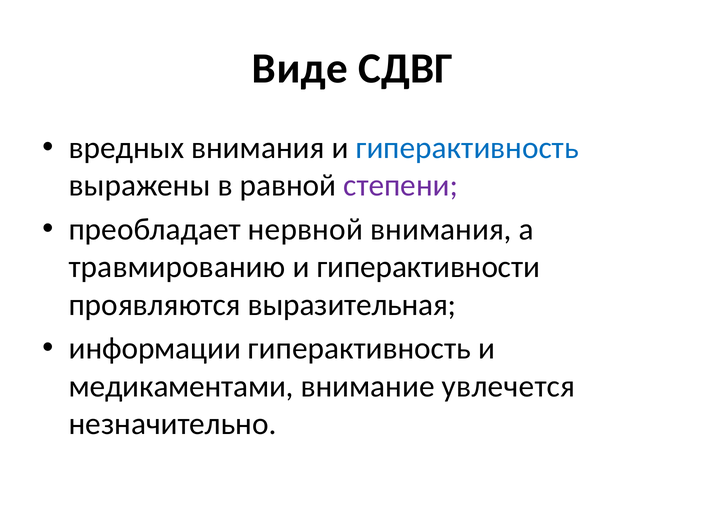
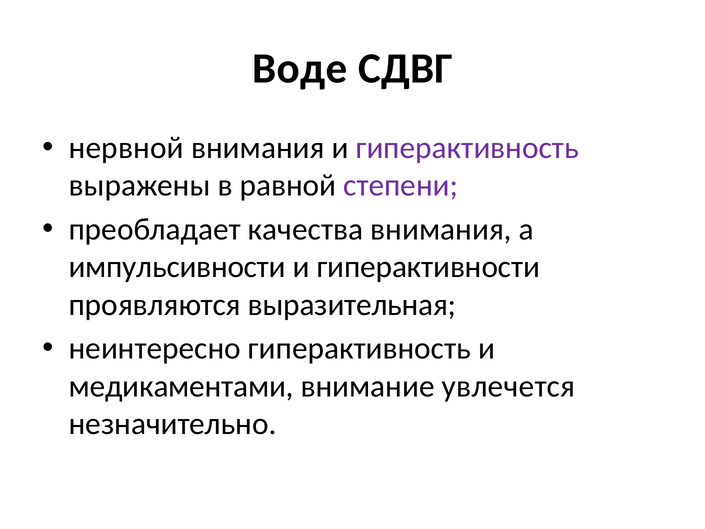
Виде: Виде -> Воде
вредных: вредных -> нервной
гиперактивность at (467, 148) colour: blue -> purple
нервной: нервной -> качества
травмированию: травмированию -> импульсивности
информации: информации -> неинтересно
